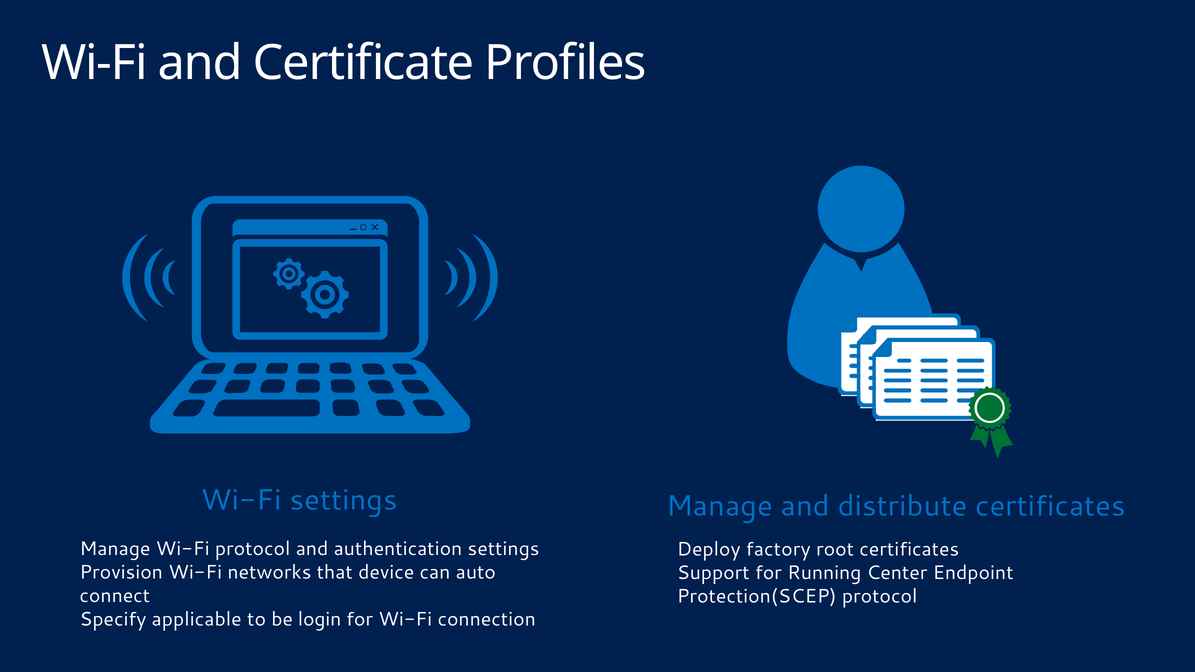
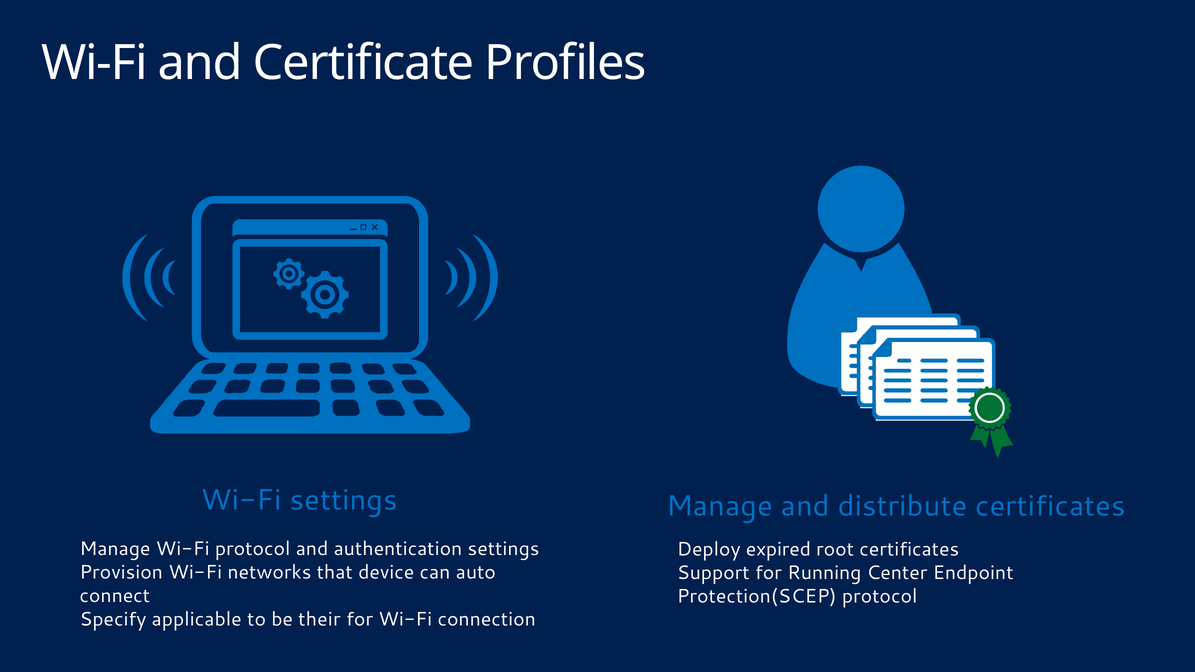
factory: factory -> expired
login: login -> their
